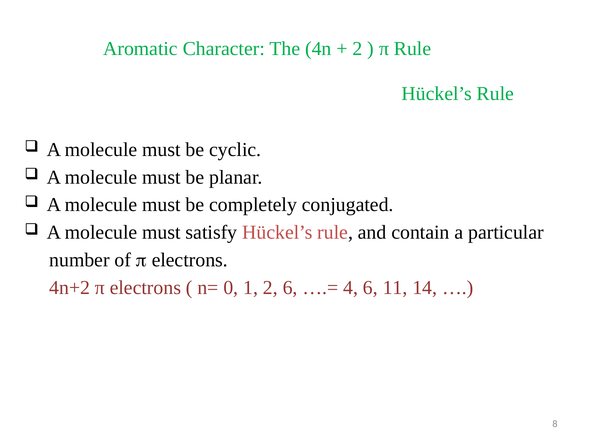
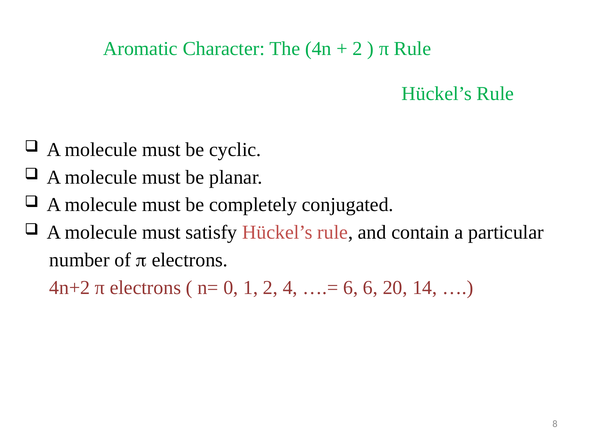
2 6: 6 -> 4
4 at (351, 288): 4 -> 6
11: 11 -> 20
